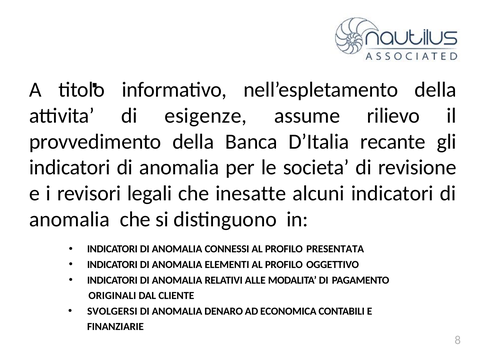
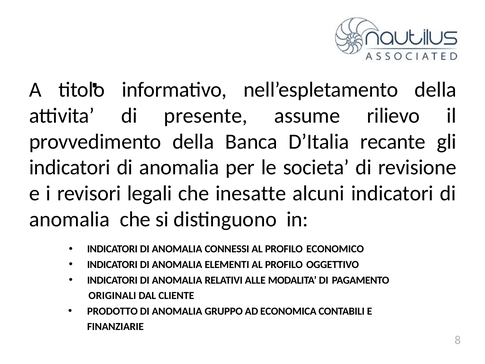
esigenze: esigenze -> presente
PRESENTATA: PRESENTATA -> ECONOMICO
SVOLGERSI: SVOLGERSI -> PRODOTTO
DENARO: DENARO -> GRUPPO
